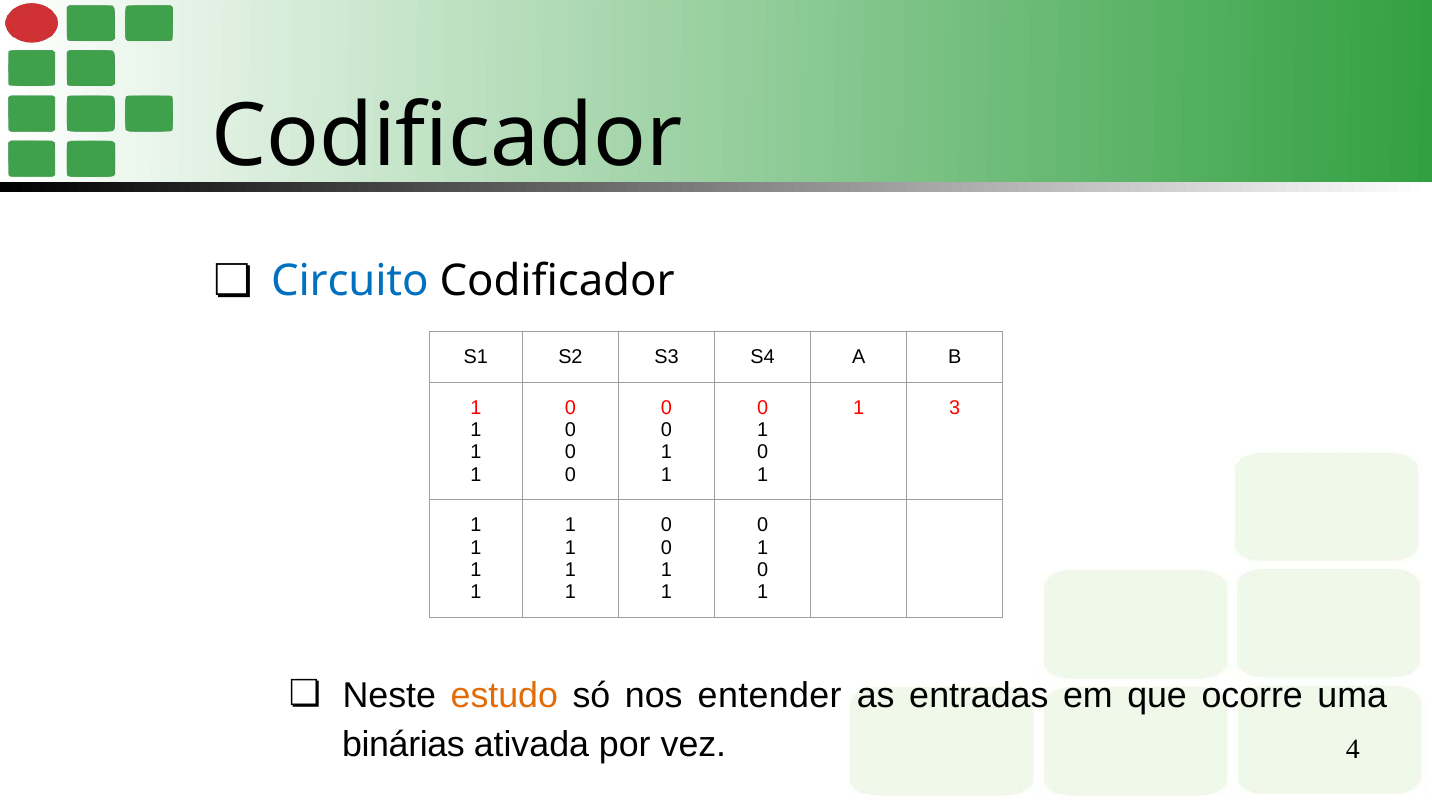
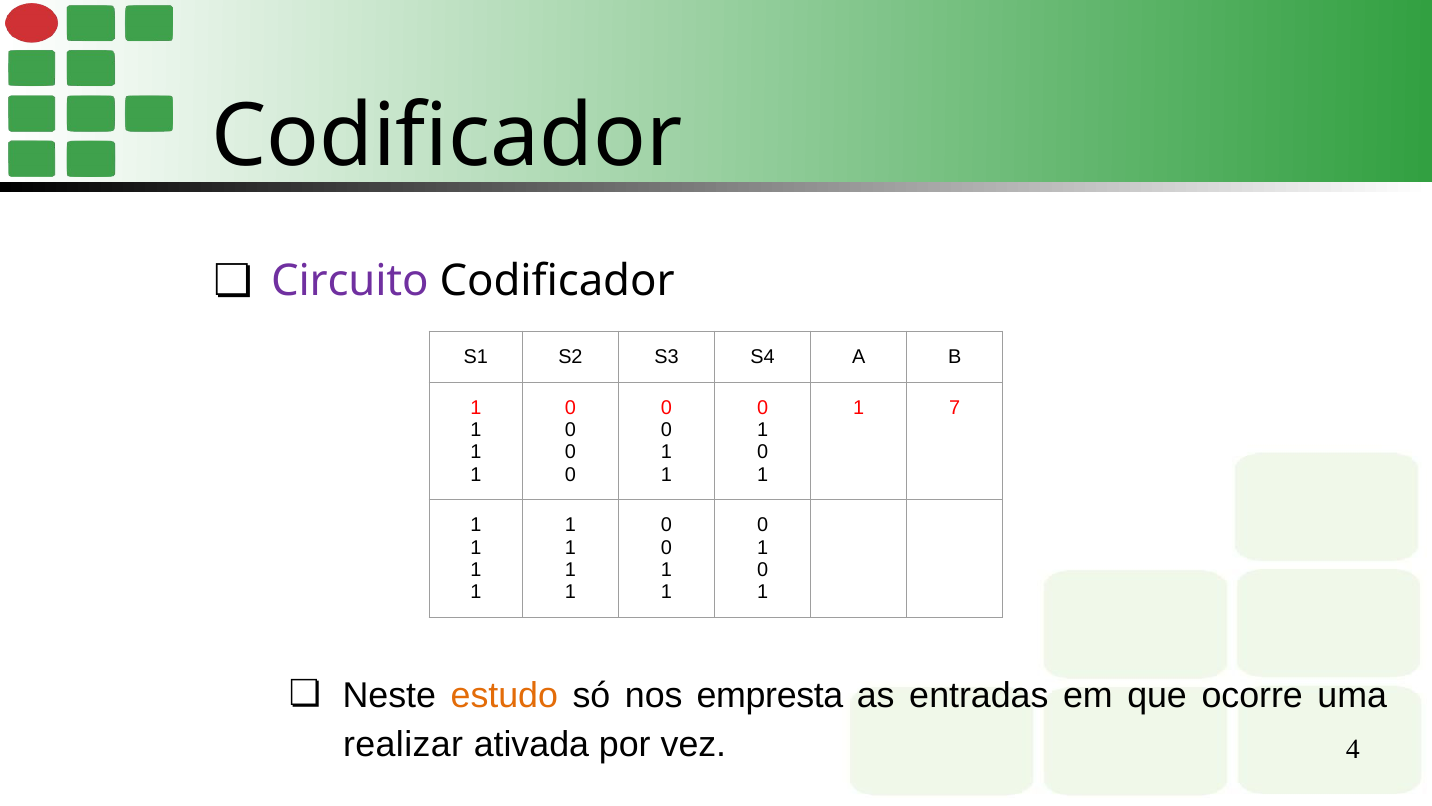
Circuito colour: blue -> purple
3: 3 -> 7
entender: entender -> empresta
binárias: binárias -> realizar
